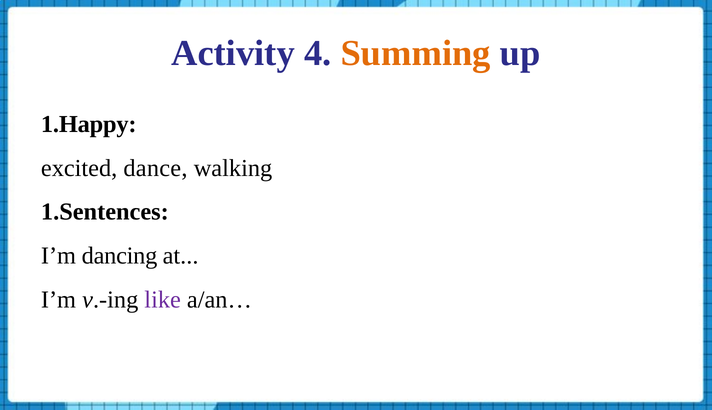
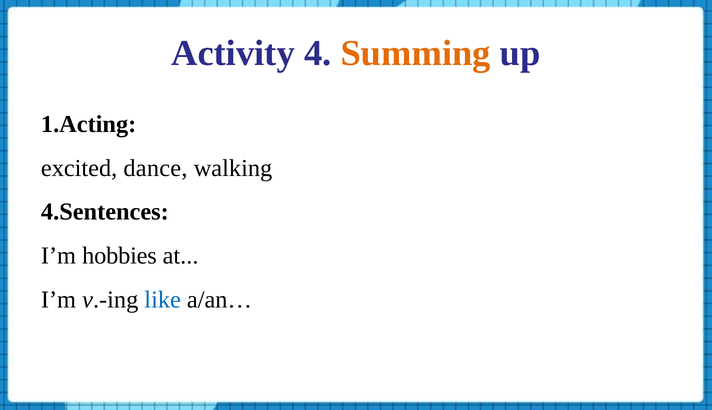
1.Happy: 1.Happy -> 1.Acting
1.Sentences: 1.Sentences -> 4.Sentences
dancing: dancing -> hobbies
like colour: purple -> blue
